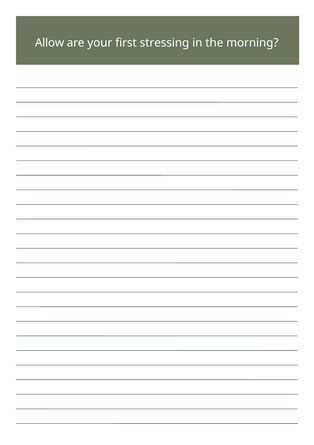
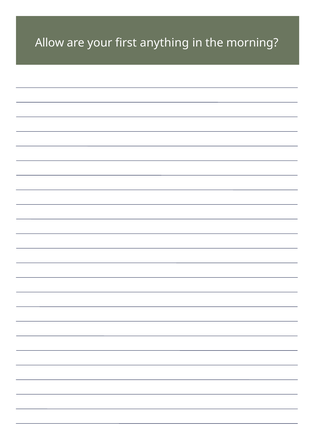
stressing: stressing -> anything
